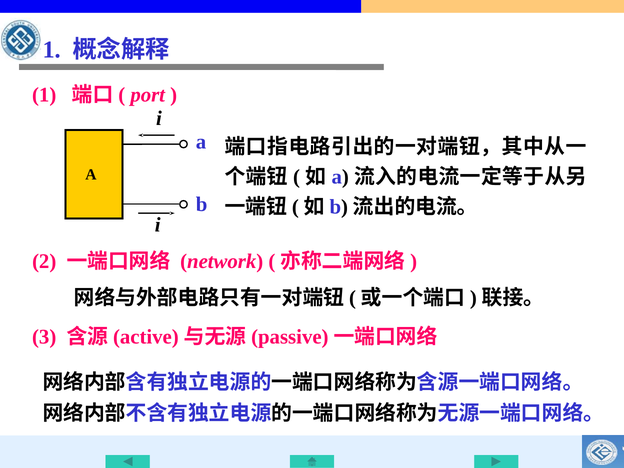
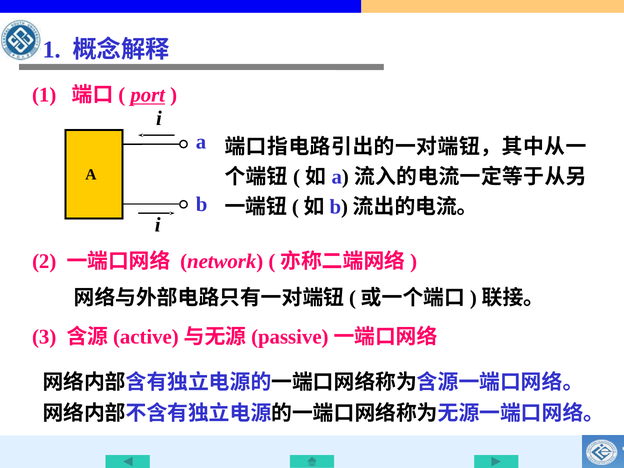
port underline: none -> present
